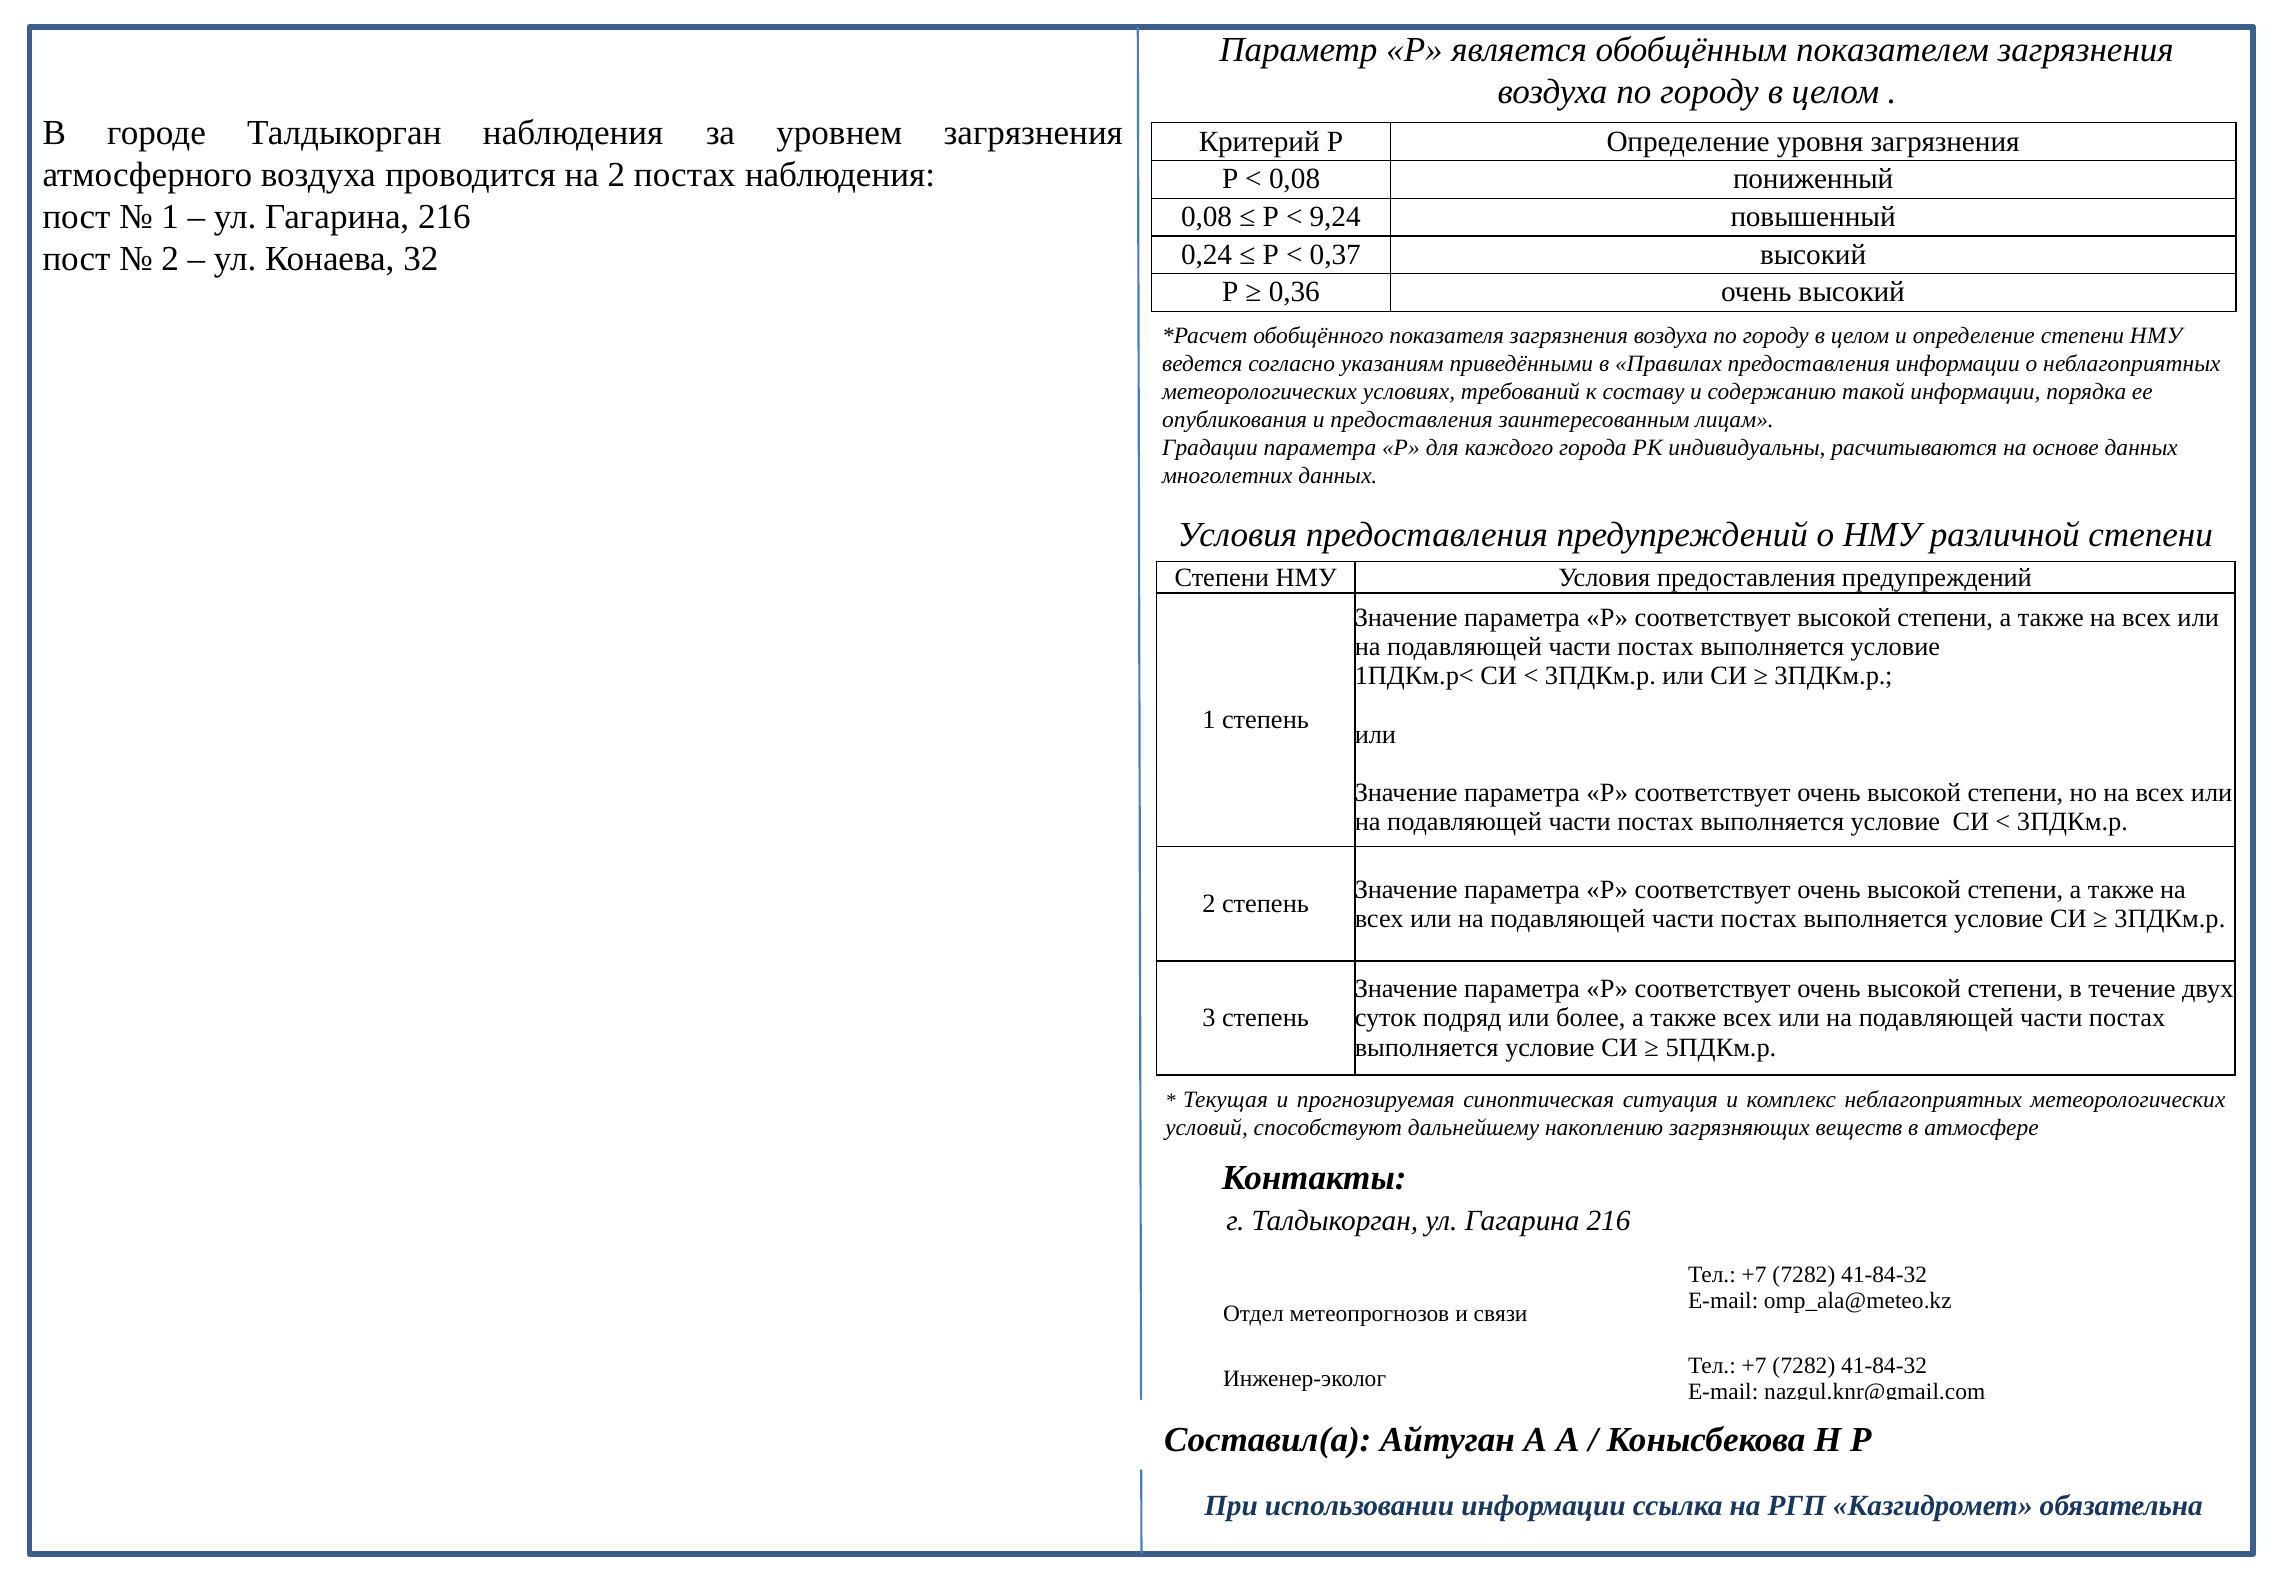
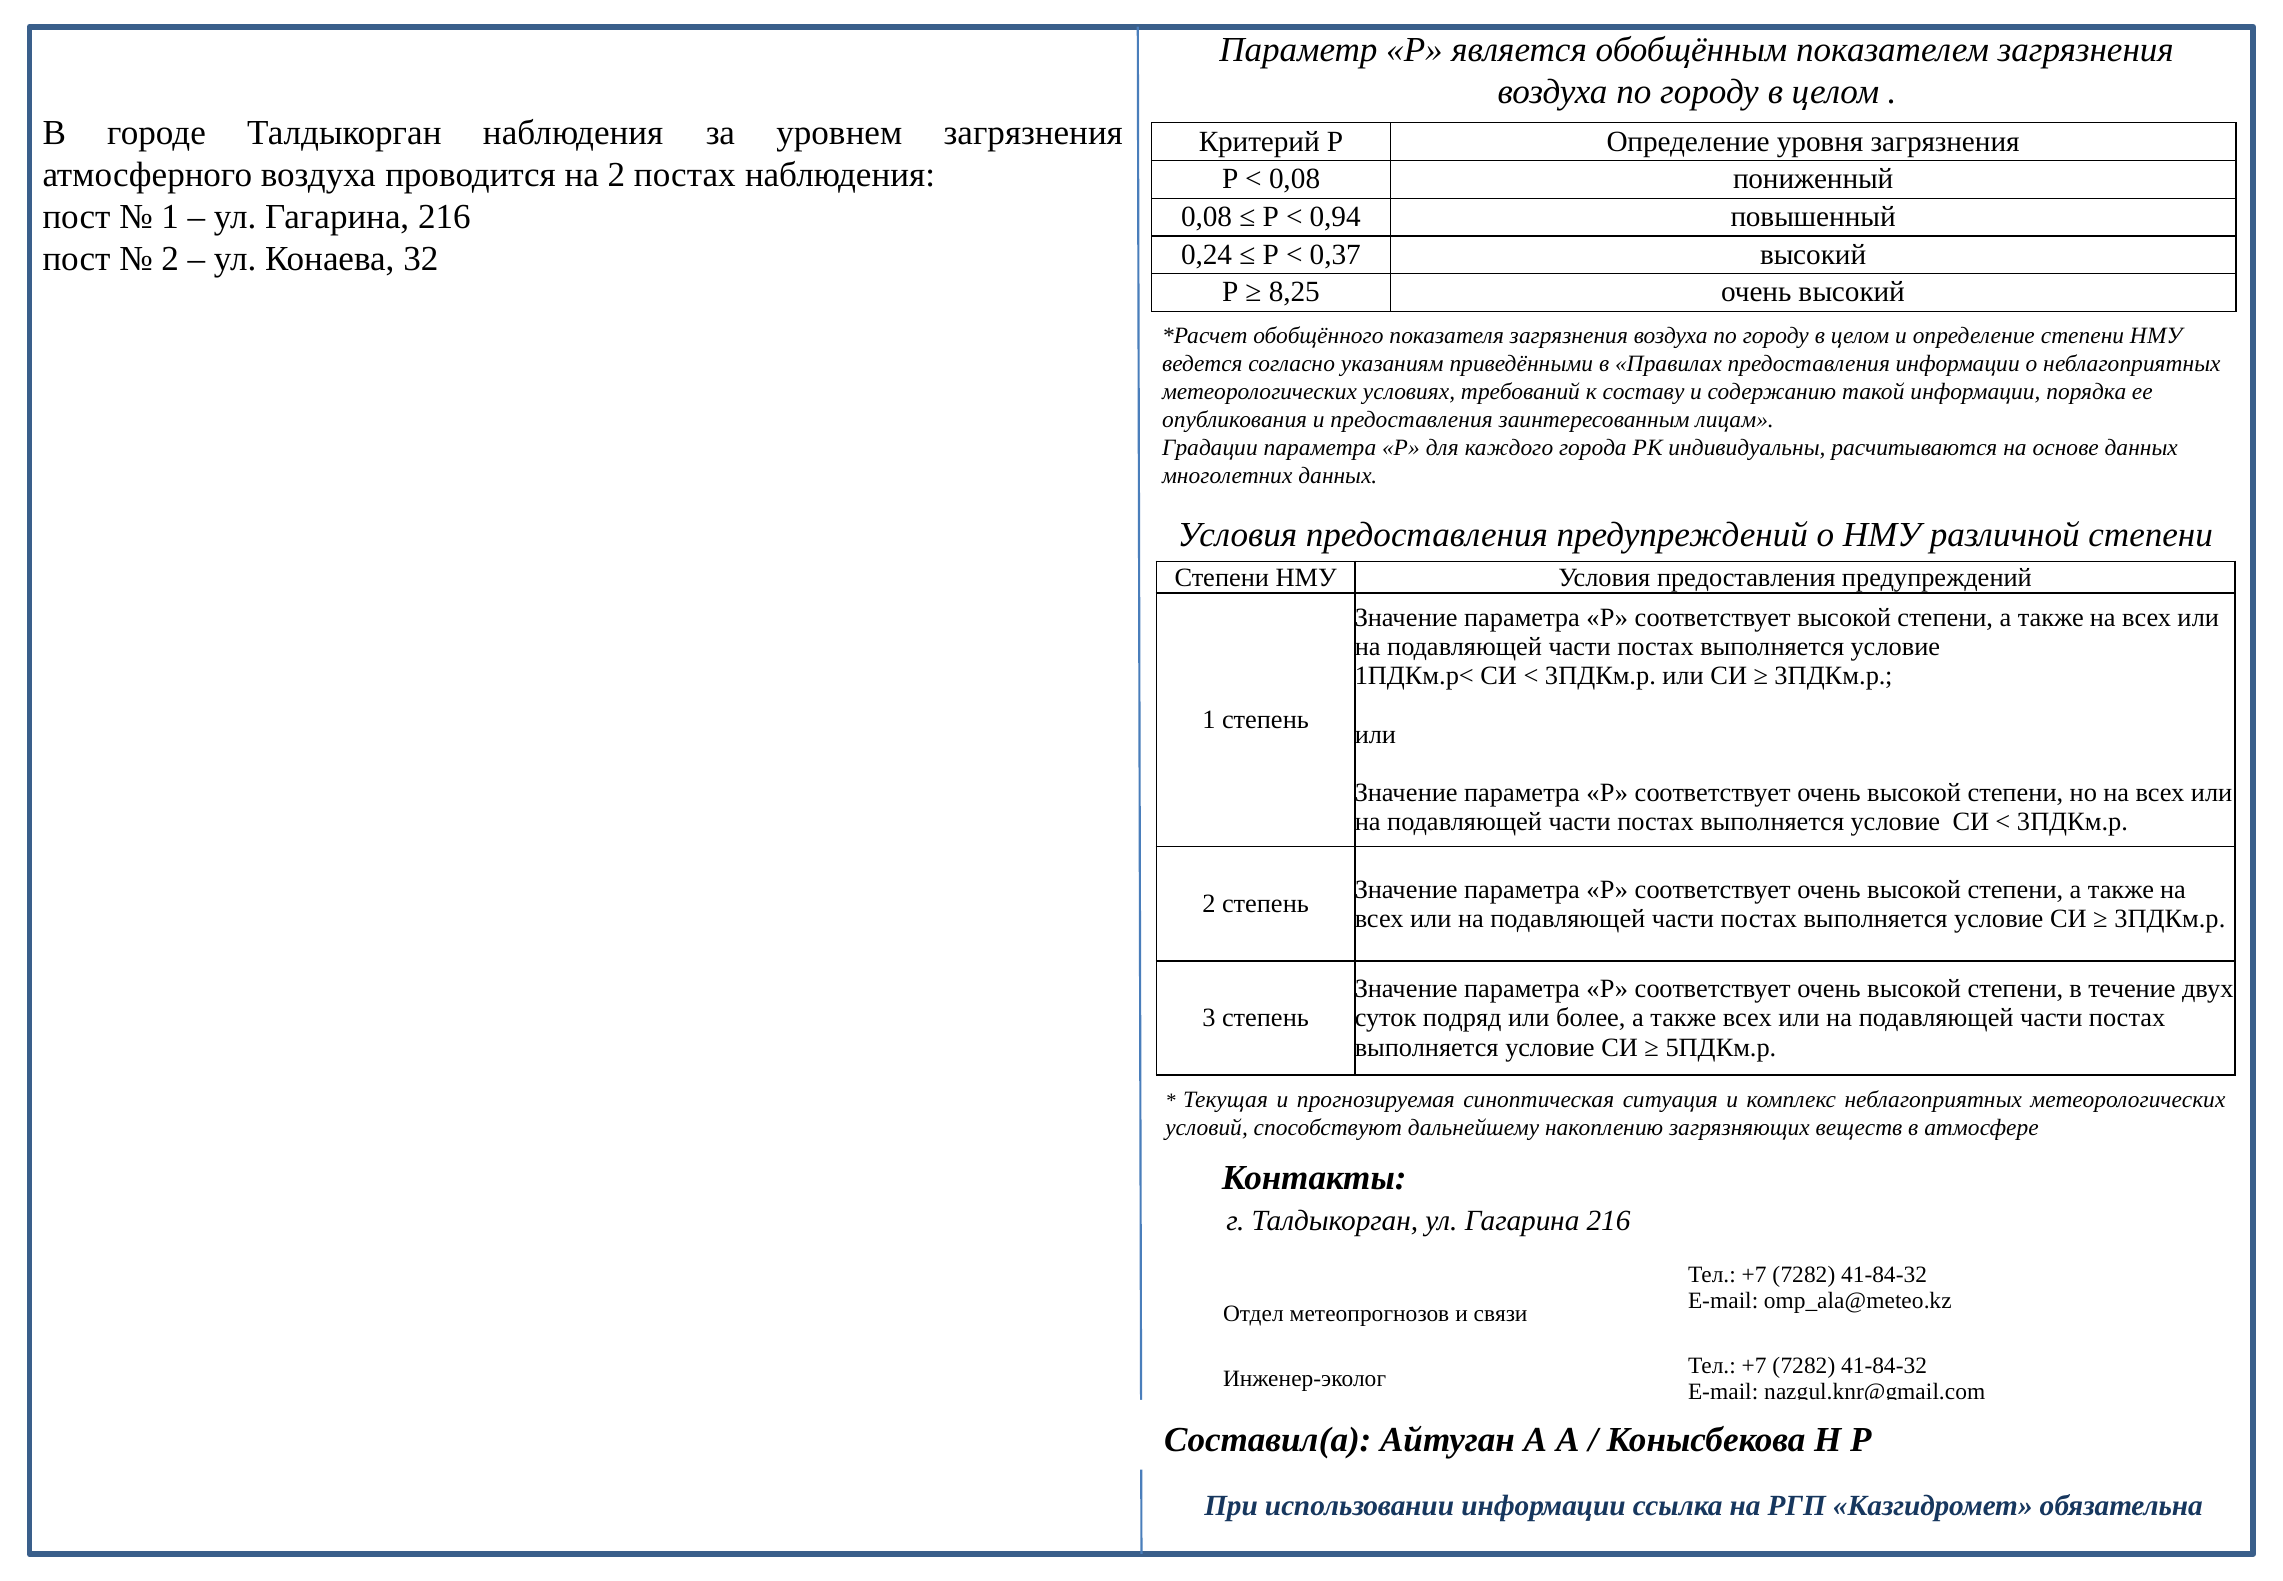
9,24: 9,24 -> 0,94
0,36: 0,36 -> 8,25
